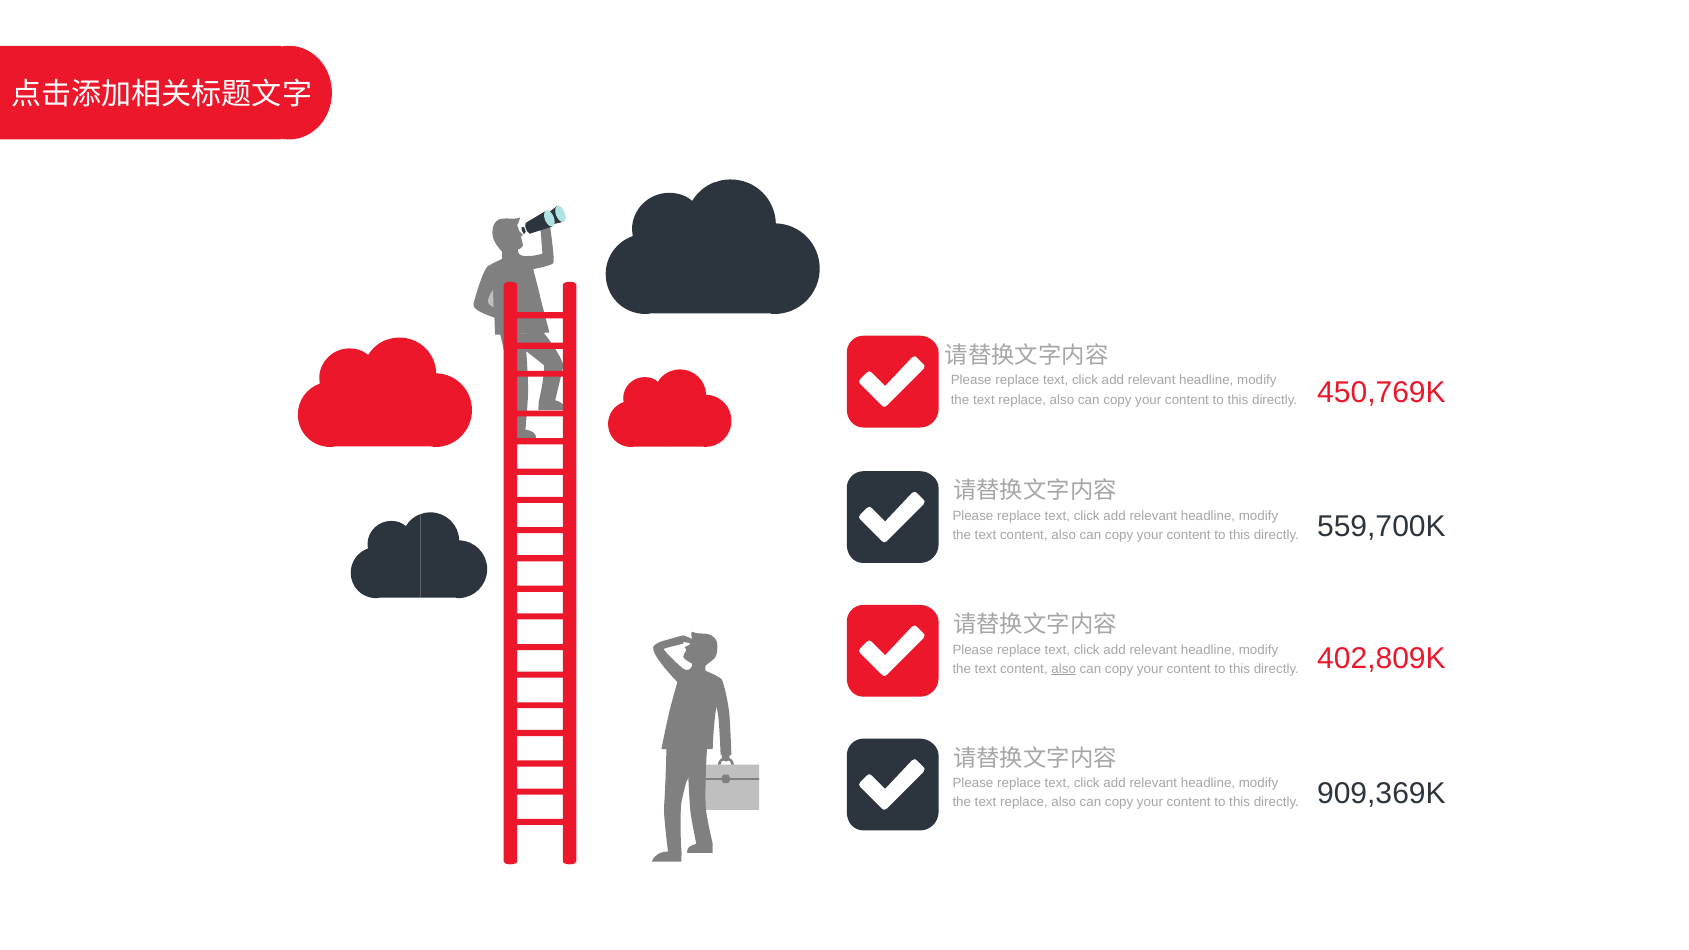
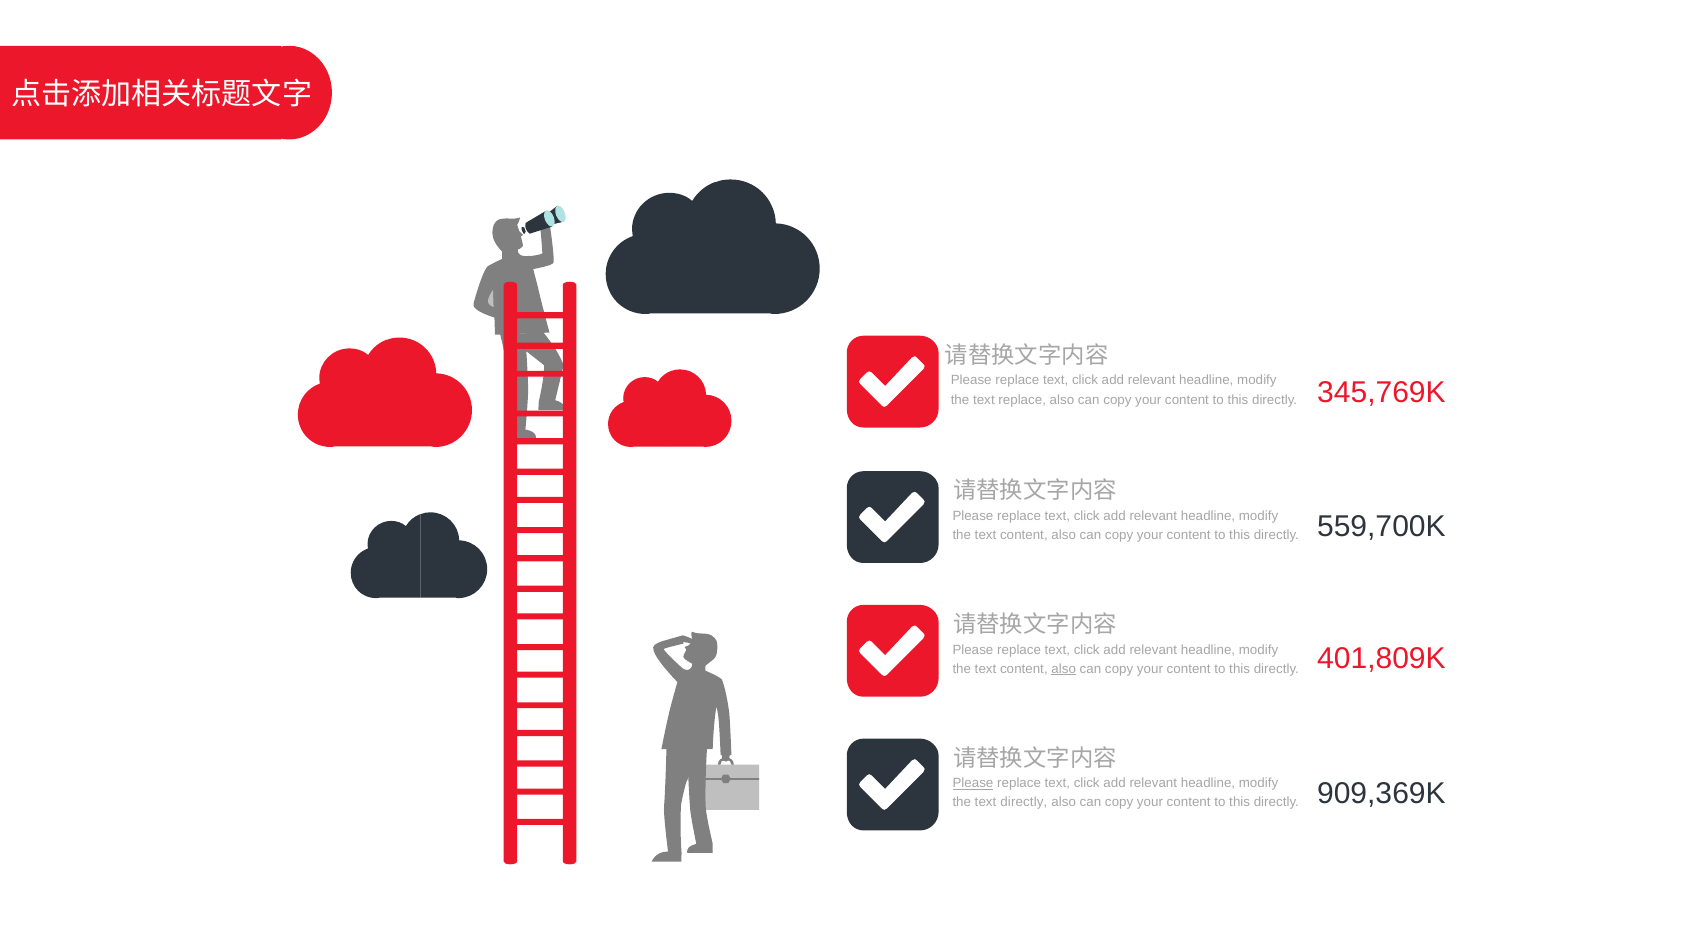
450,769K: 450,769K -> 345,769K
402,809K: 402,809K -> 401,809K
Please at (973, 783) underline: none -> present
replace at (1024, 803): replace -> directly
